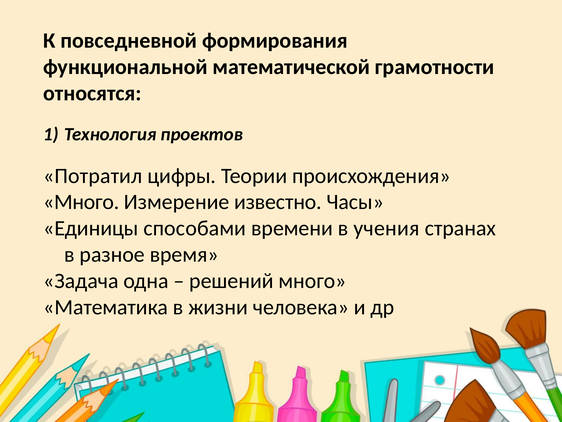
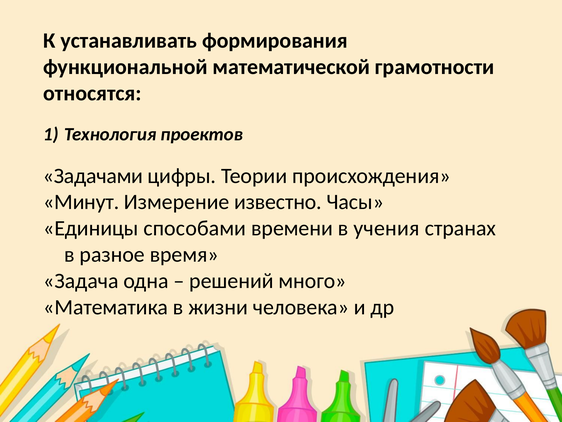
повседневной: повседневной -> устанавливать
Потратил: Потратил -> Задачами
Много at (81, 202): Много -> Минут
